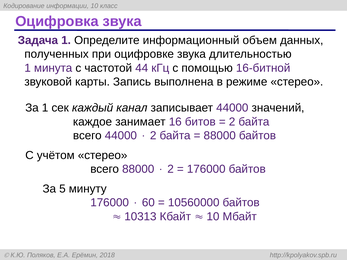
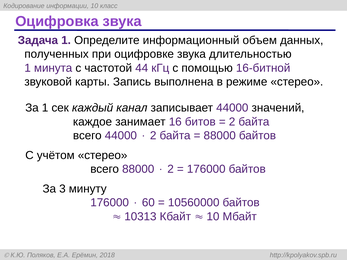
5: 5 -> 3
